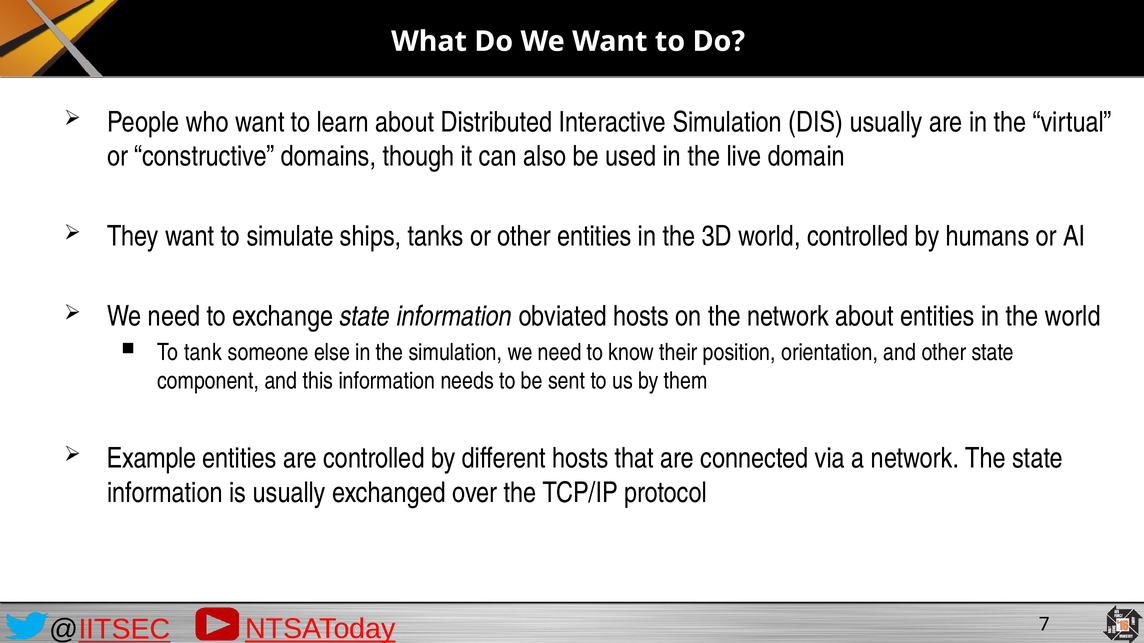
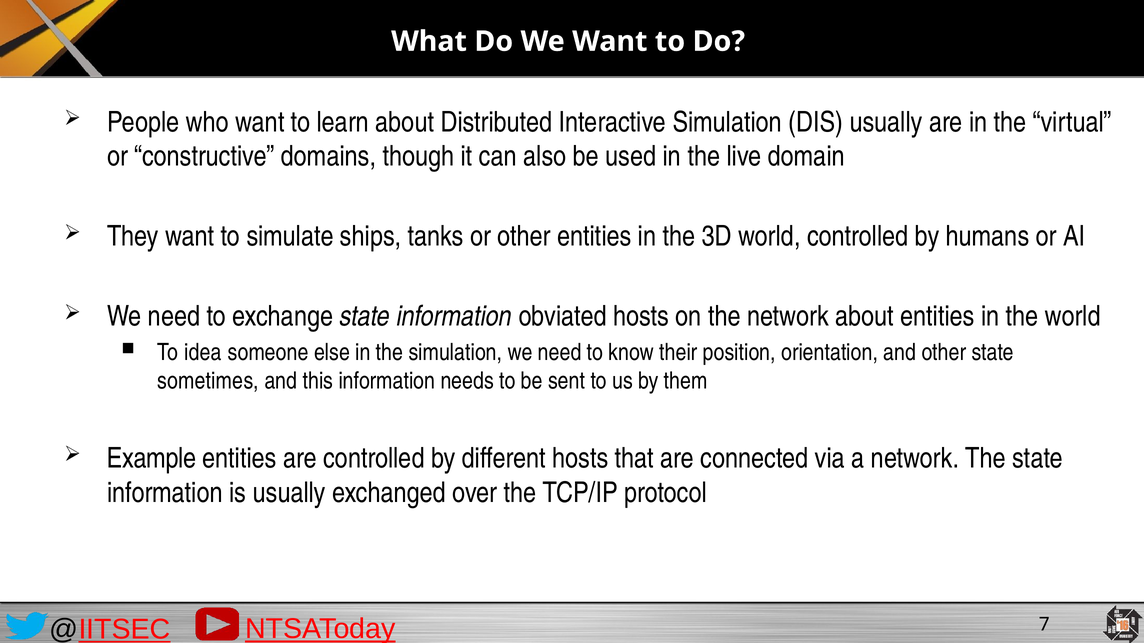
tank: tank -> idea
component: component -> sometimes
